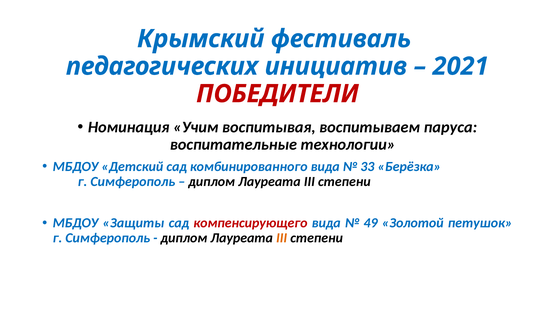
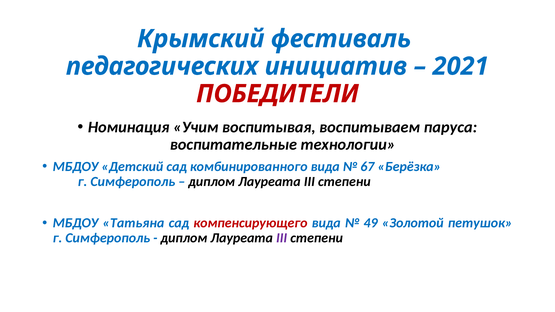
33: 33 -> 67
Защиты: Защиты -> Татьяна
III at (282, 238) colour: orange -> purple
